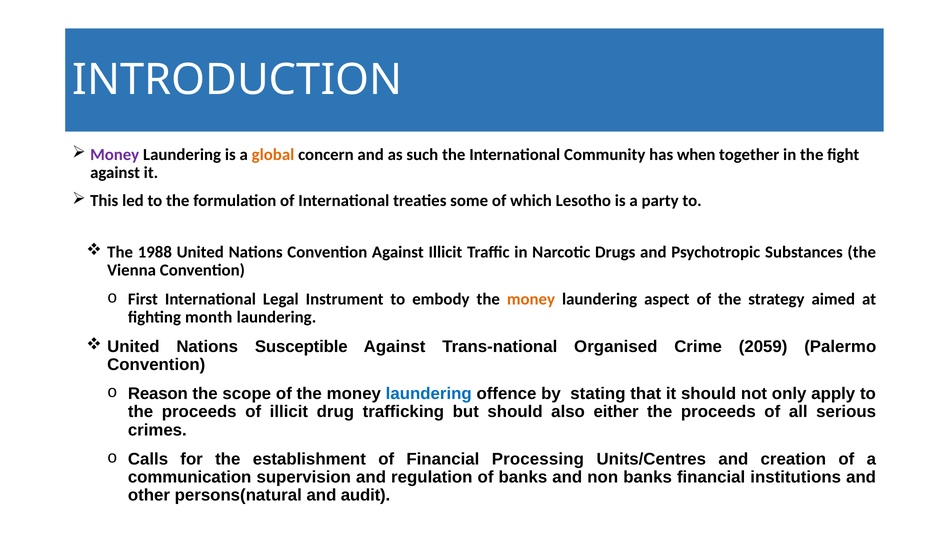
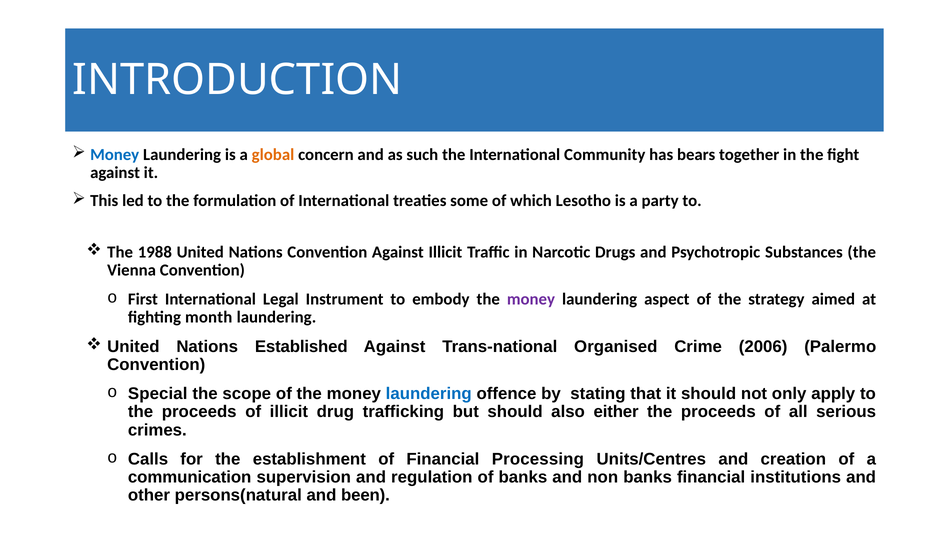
Money at (115, 155) colour: purple -> blue
when: when -> bears
money at (531, 299) colour: orange -> purple
Susceptible: Susceptible -> Established
2059: 2059 -> 2006
Reason: Reason -> Special
audit: audit -> been
